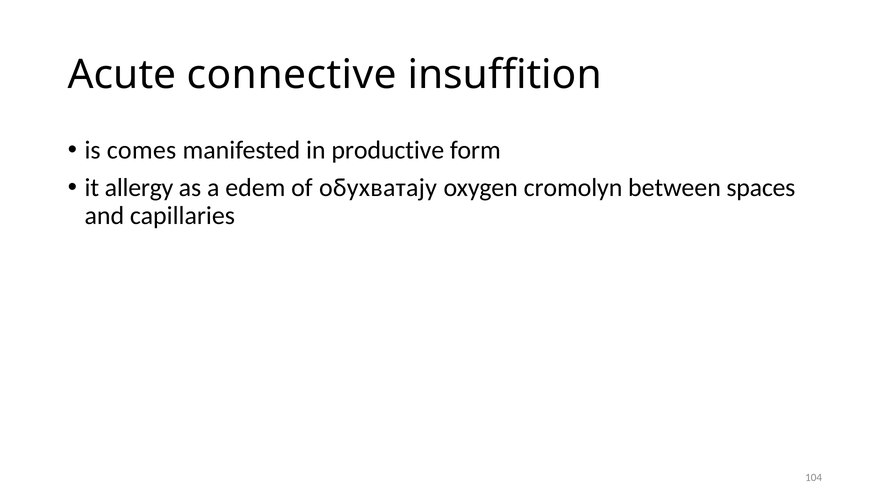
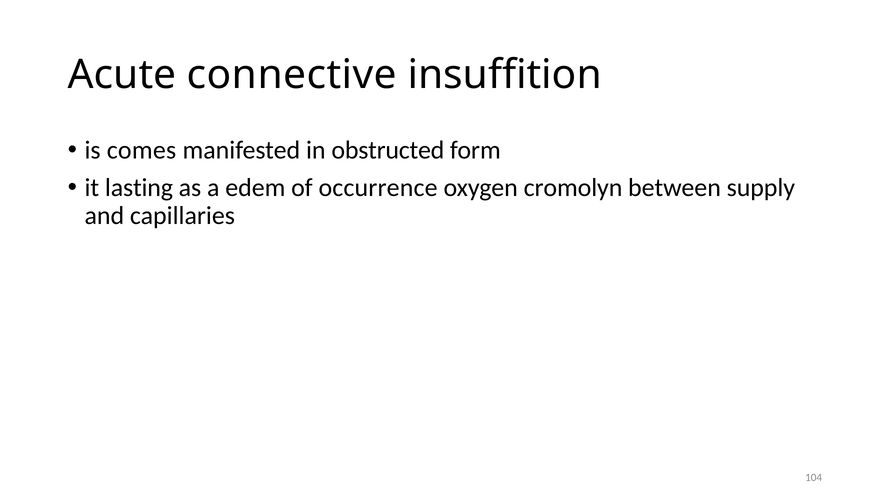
productive: productive -> obstructed
allergy: allergy -> lasting
обухватају: обухватају -> occurrence
spaces: spaces -> supply
